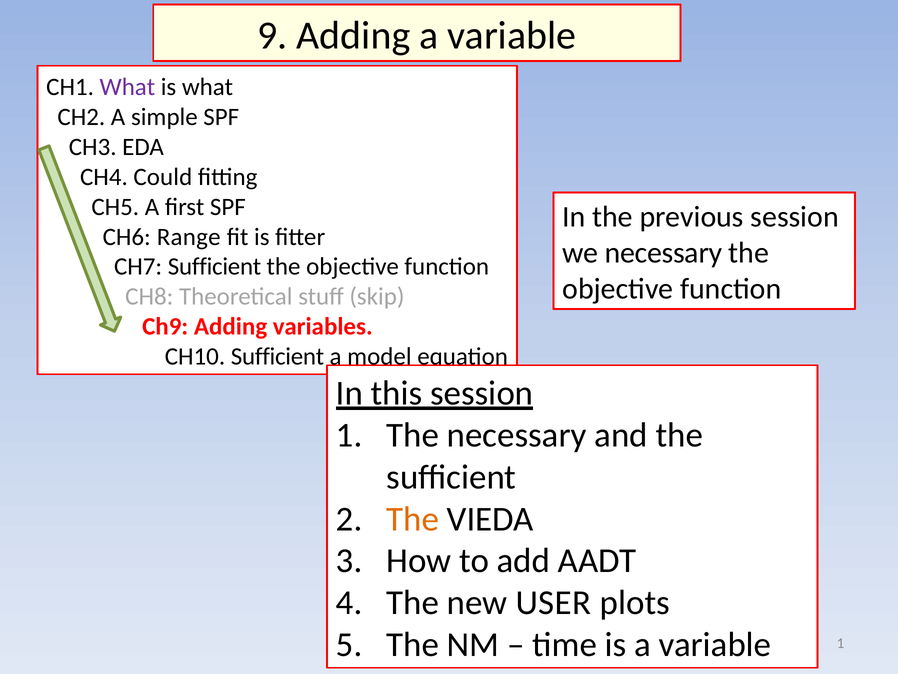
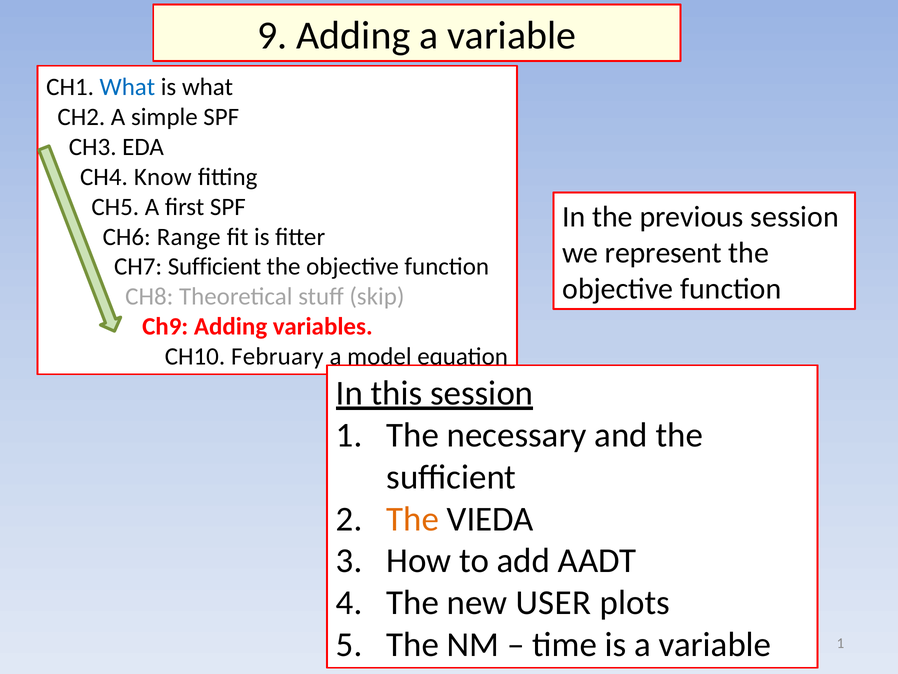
What at (127, 87) colour: purple -> blue
Could: Could -> Know
we necessary: necessary -> represent
CH10 Sufficient: Sufficient -> February
